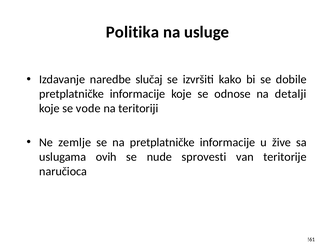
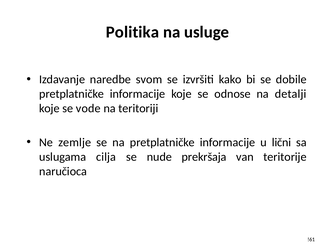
slučaj: slučaj -> svom
žive: žive -> lični
ovih: ovih -> cilja
sprovesti: sprovesti -> prekršaja
